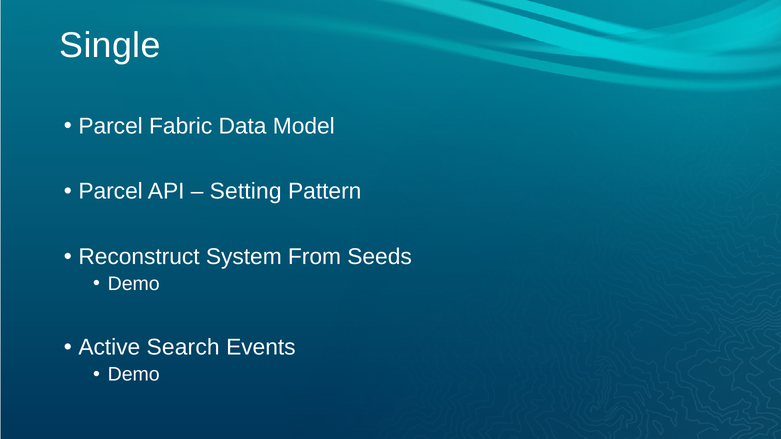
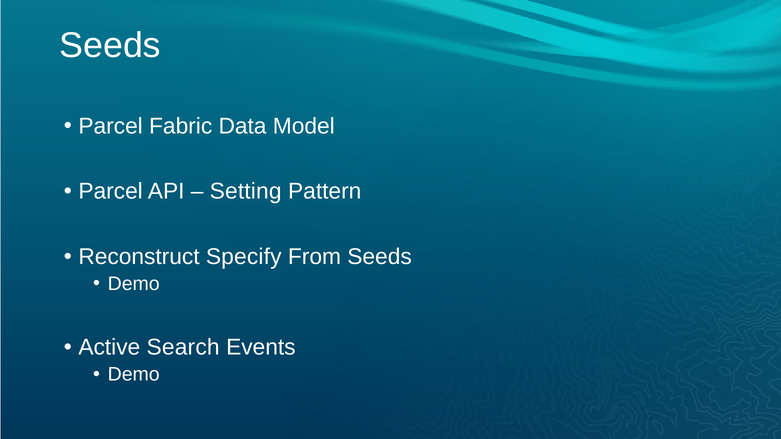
Single at (110, 45): Single -> Seeds
System: System -> Specify
